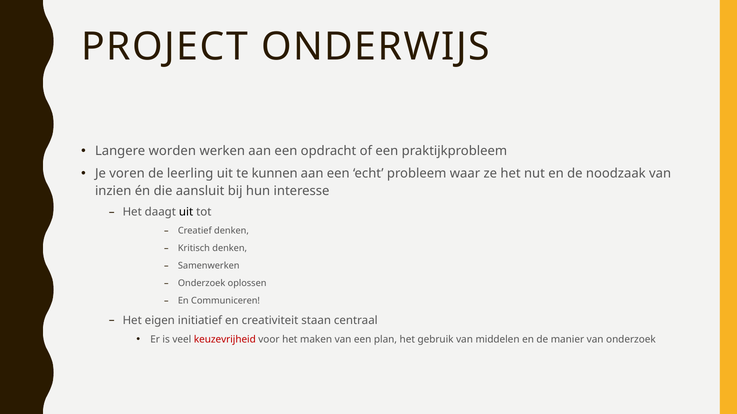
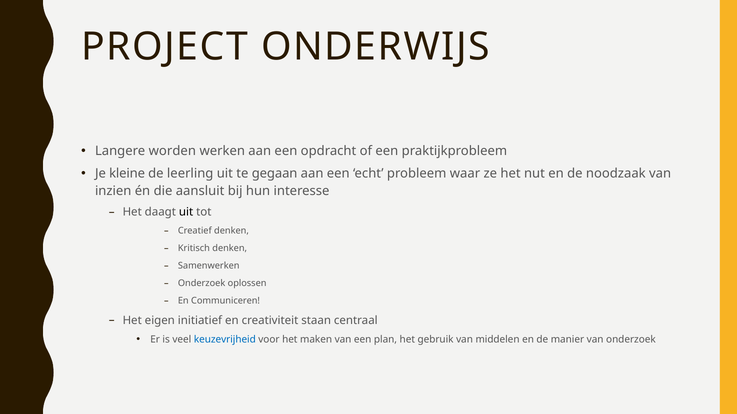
voren: voren -> kleine
kunnen: kunnen -> gegaan
keuzevrijheid colour: red -> blue
